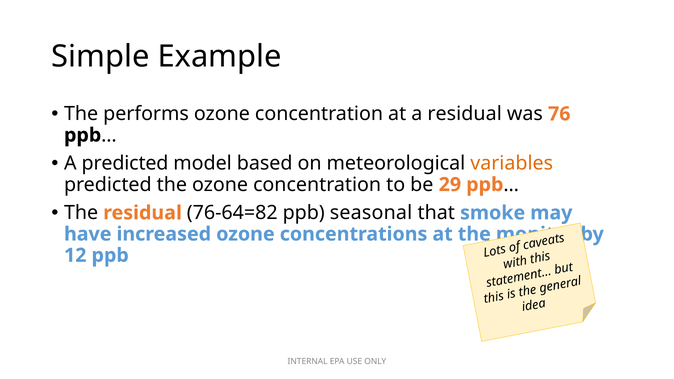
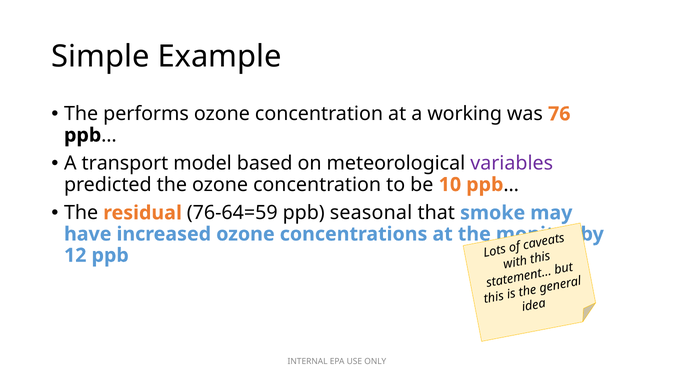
a residual: residual -> working
A predicted: predicted -> transport
variables colour: orange -> purple
29: 29 -> 10
76-64=82: 76-64=82 -> 76-64=59
